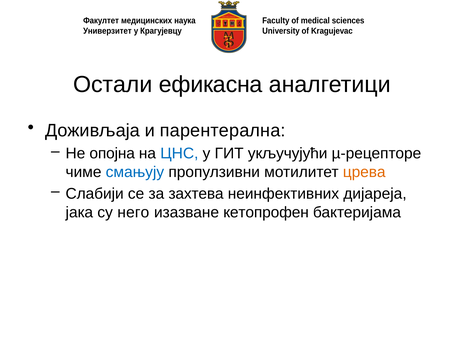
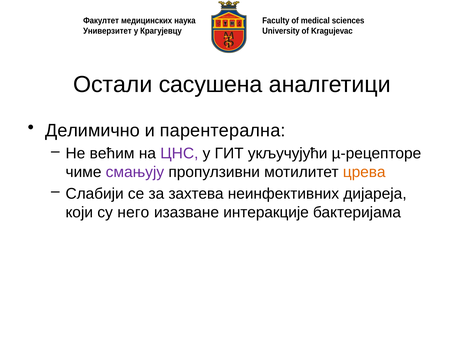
ефикасна: ефикасна -> сасушена
Доживљаја: Доживљаја -> Делимично
опојна: опојна -> већим
ЦНС colour: blue -> purple
смањују colour: blue -> purple
јака: јака -> који
кетопрофен: кетопрофен -> интеракције
